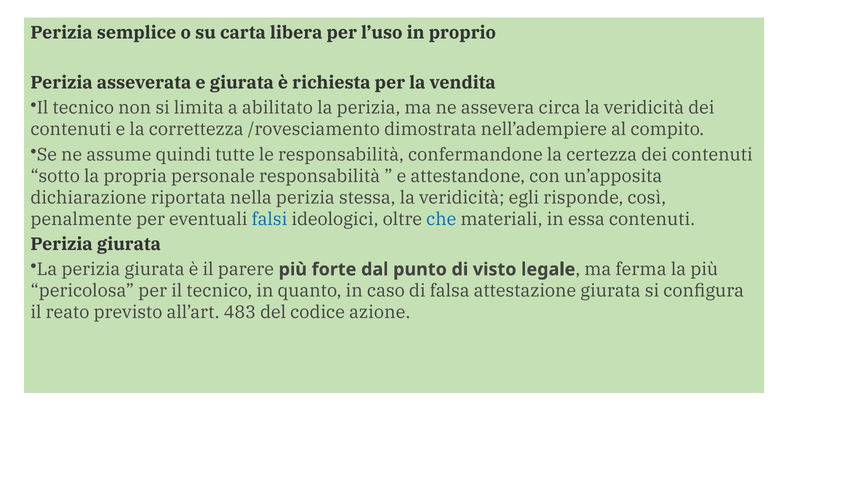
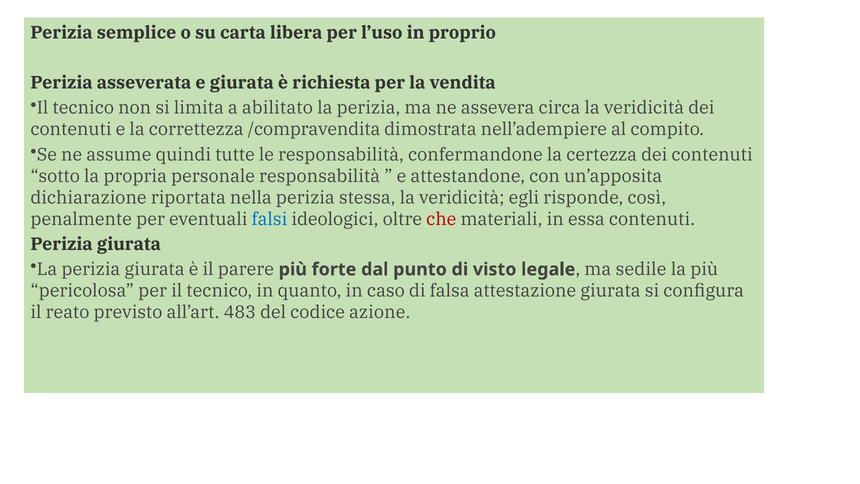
/rovesciamento: /rovesciamento -> /compravendita
che colour: blue -> red
ferma: ferma -> sedile
